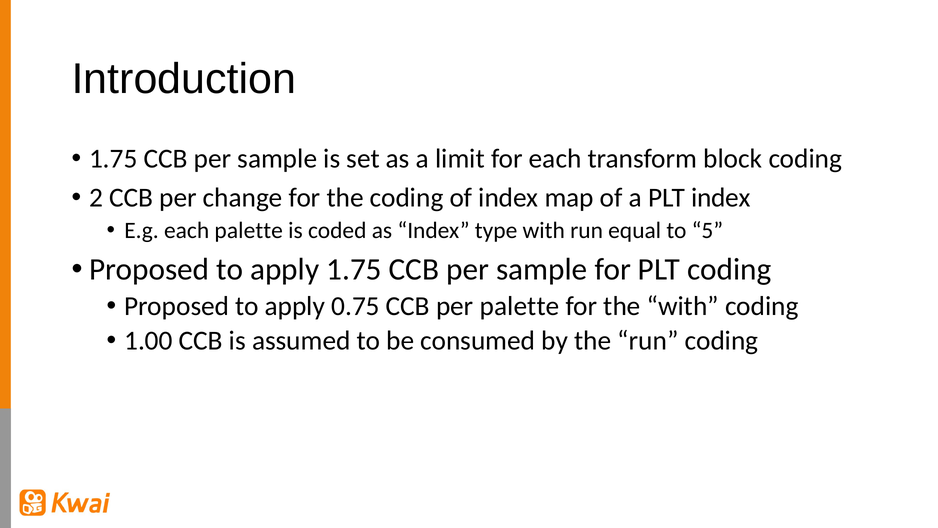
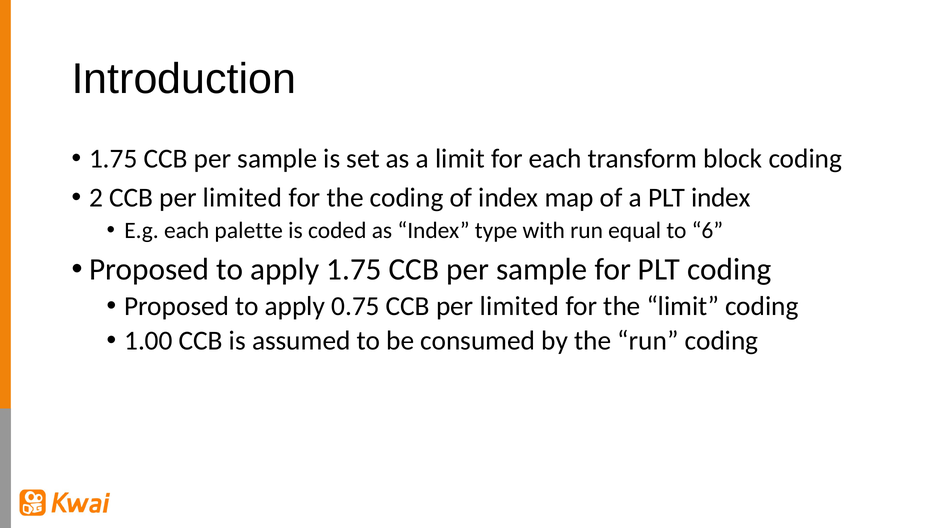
2 CCB per change: change -> limited
5: 5 -> 6
0.75 CCB per palette: palette -> limited
the with: with -> limit
